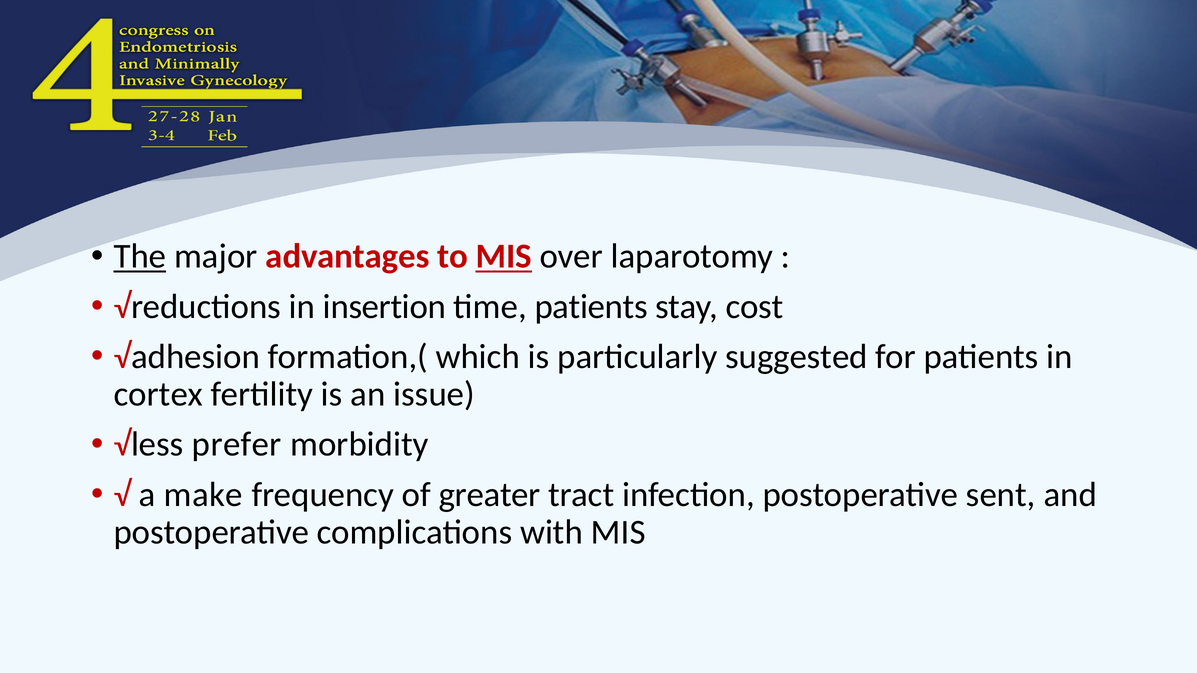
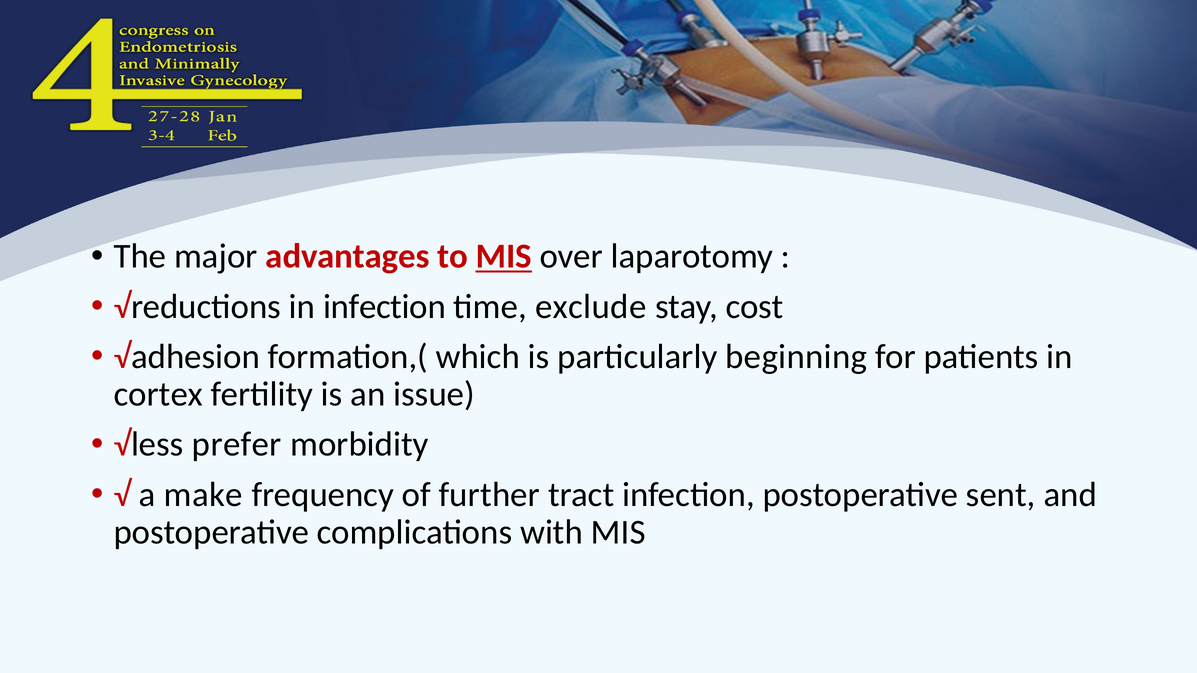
The underline: present -> none
in insertion: insertion -> infection
time patients: patients -> exclude
suggested: suggested -> beginning
greater: greater -> further
